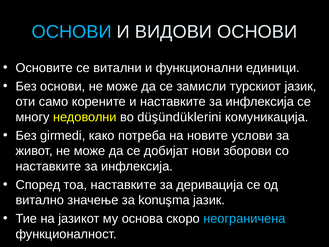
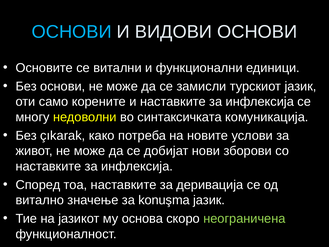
düşündüklerini: düşündüklerini -> синтаксичката
girmedi: girmedi -> çıkarak
неограничена colour: light blue -> light green
